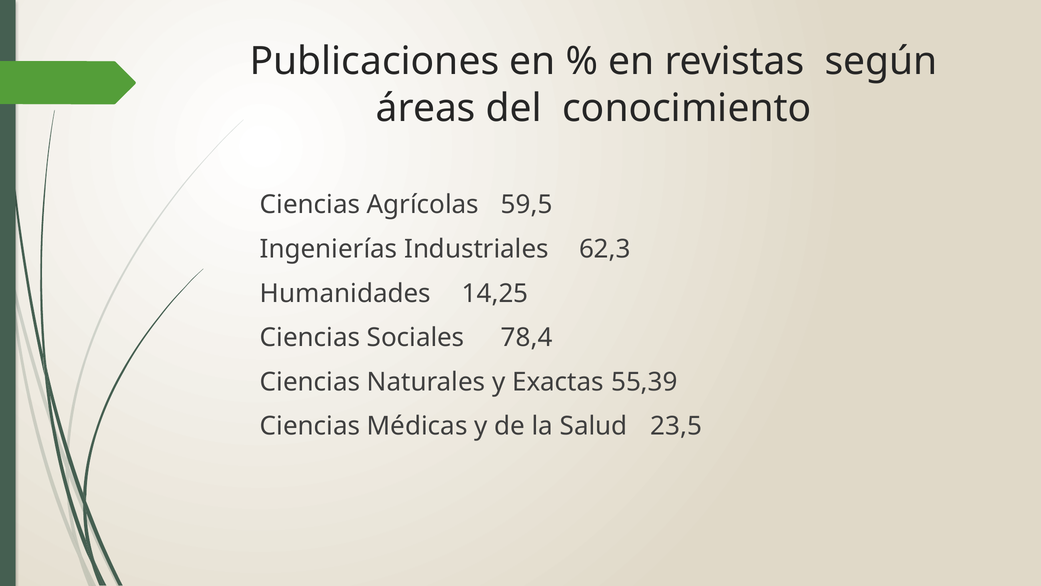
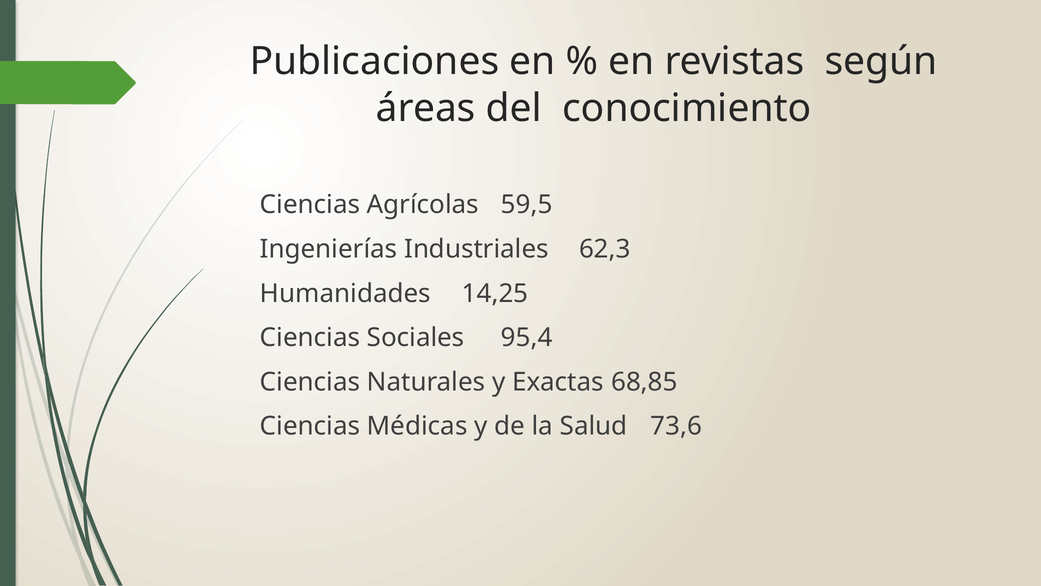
78,4: 78,4 -> 95,4
55,39: 55,39 -> 68,85
23,5: 23,5 -> 73,6
